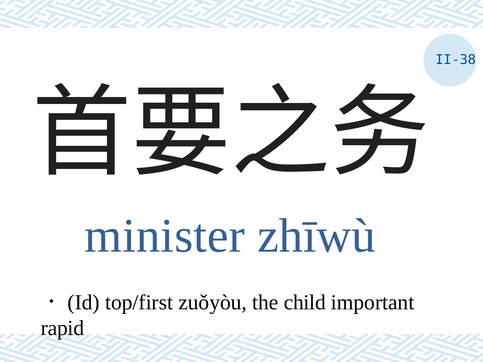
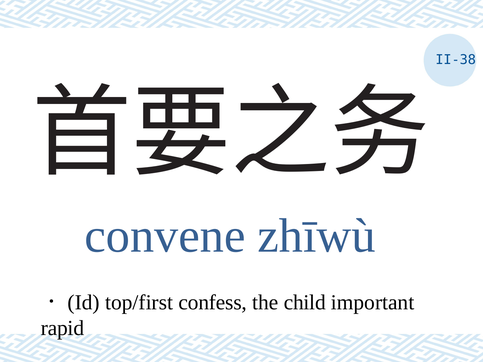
minister: minister -> convene
zuǒyòu: zuǒyòu -> confess
